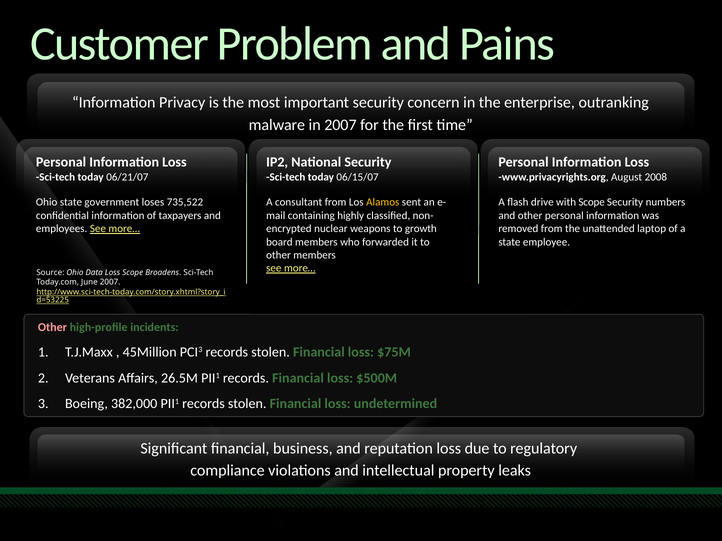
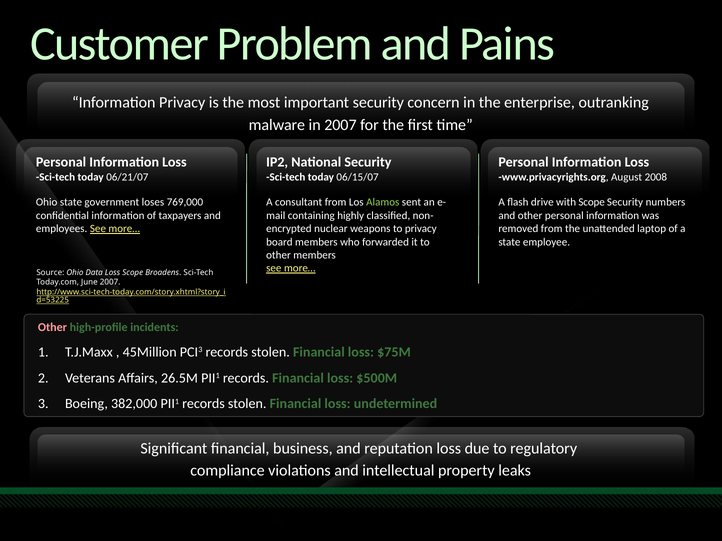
735,522: 735,522 -> 769,000
Alamos colour: yellow -> light green
to growth: growth -> privacy
